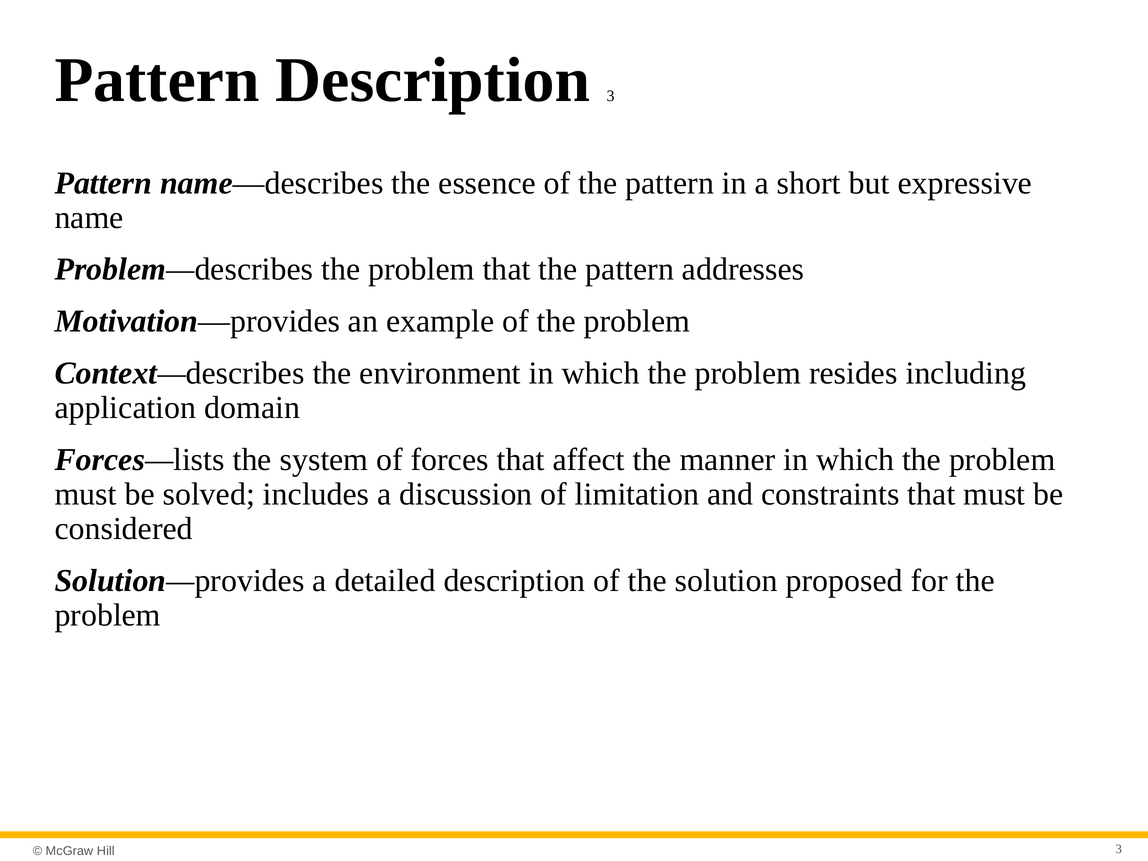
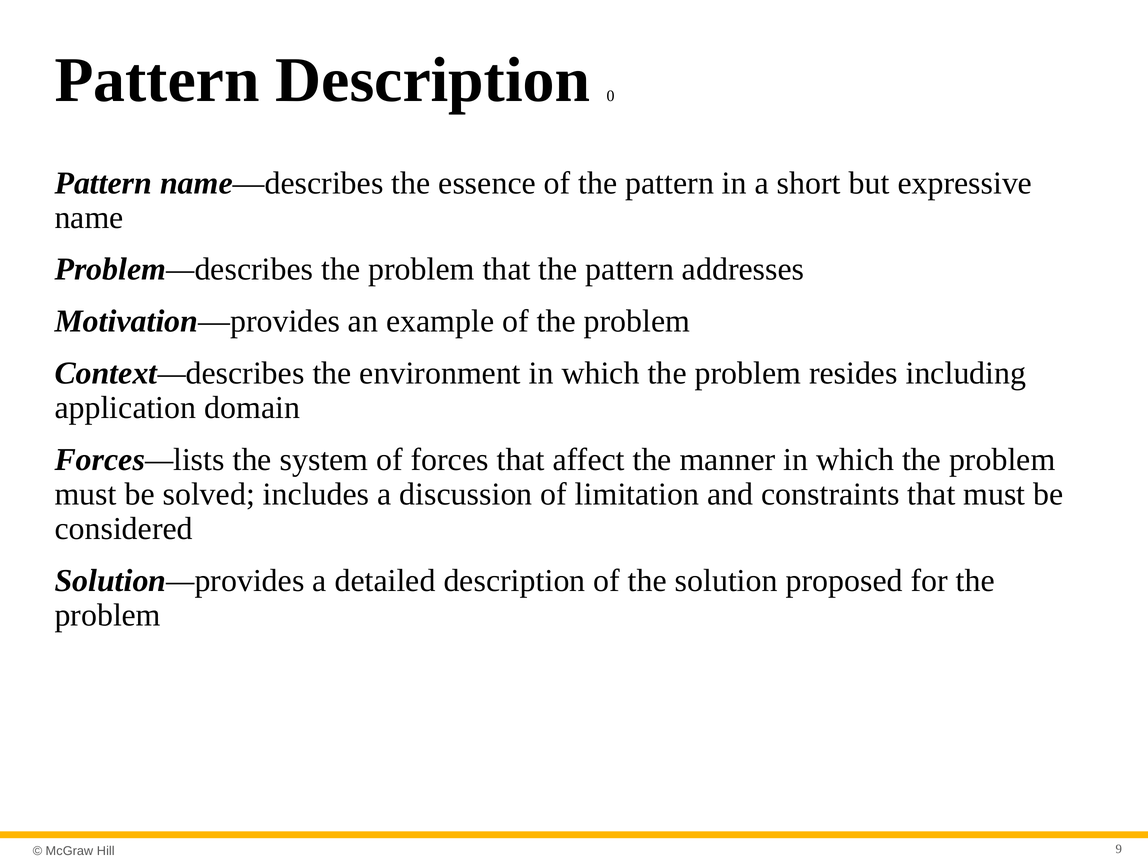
Description 3: 3 -> 0
3 at (1119, 849): 3 -> 9
